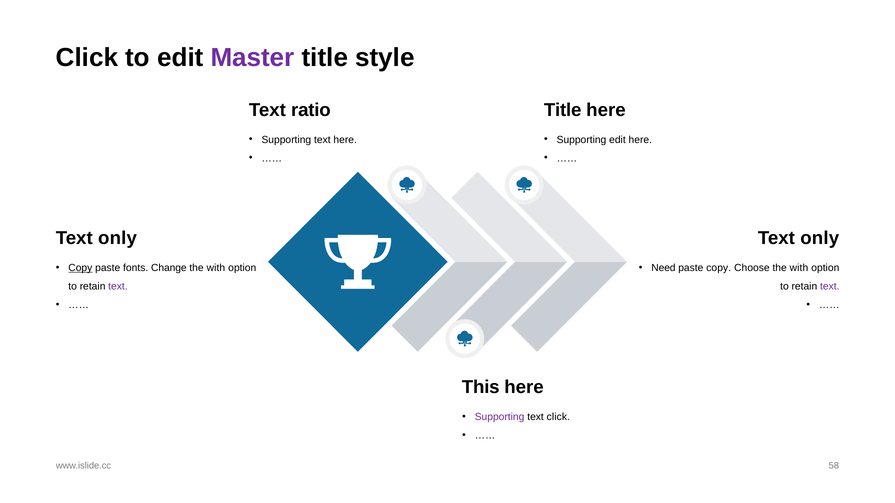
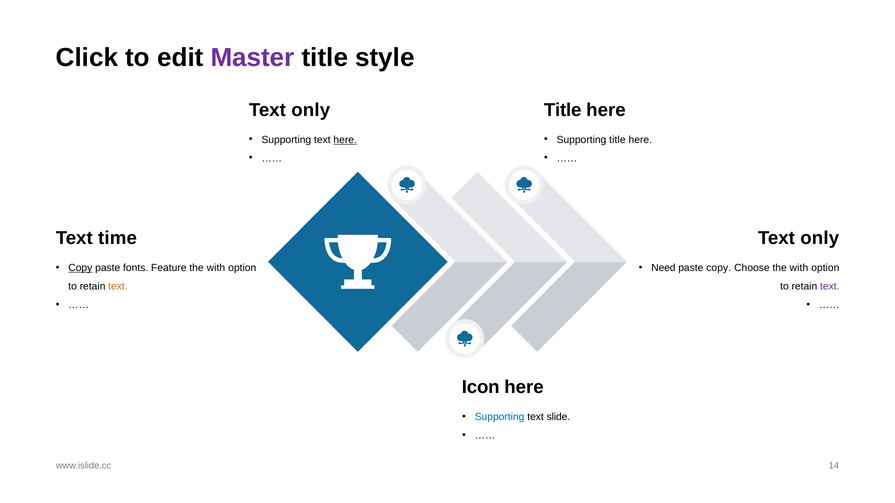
ratio at (311, 110): ratio -> only
here at (345, 140) underline: none -> present
Supporting edit: edit -> title
only at (118, 238): only -> time
Change: Change -> Feature
text at (118, 287) colour: purple -> orange
This: This -> Icon
Supporting at (500, 417) colour: purple -> blue
text click: click -> slide
58: 58 -> 14
